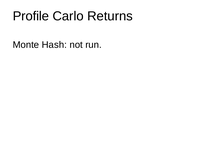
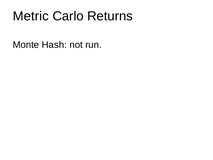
Profile: Profile -> Metric
